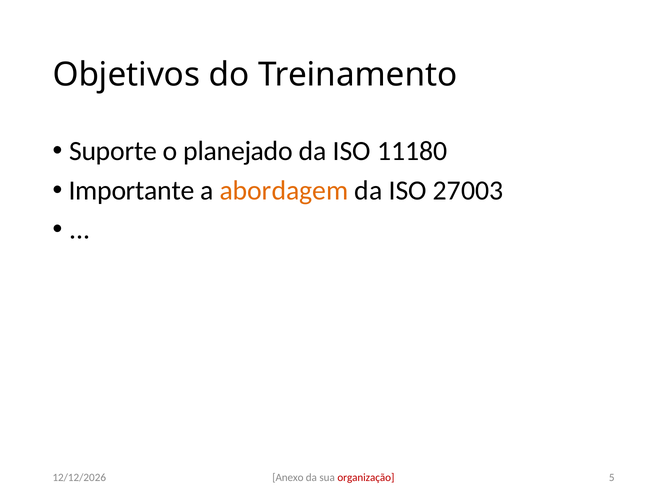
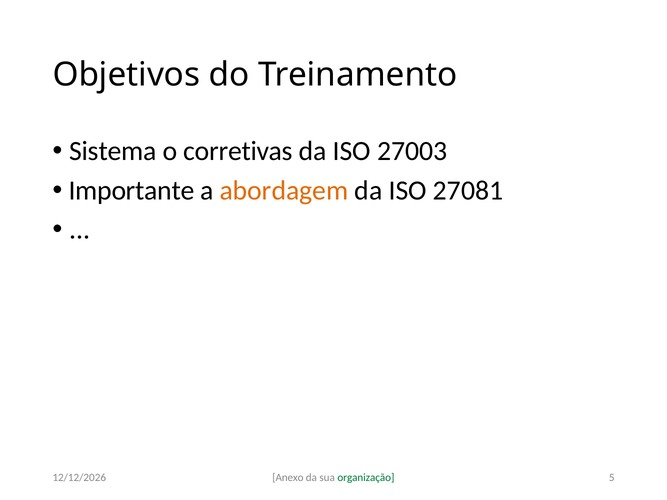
Suporte: Suporte -> Sistema
planejado: planejado -> corretivas
11180: 11180 -> 27003
27003: 27003 -> 27081
organização colour: red -> green
